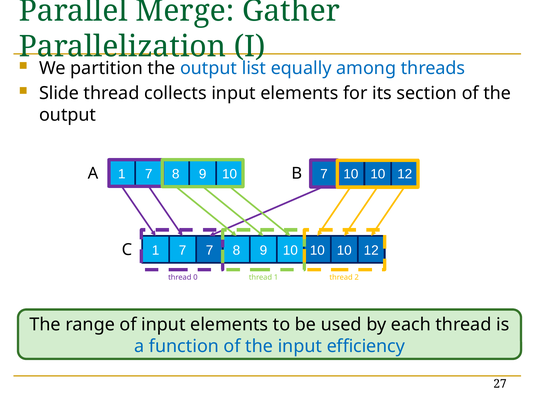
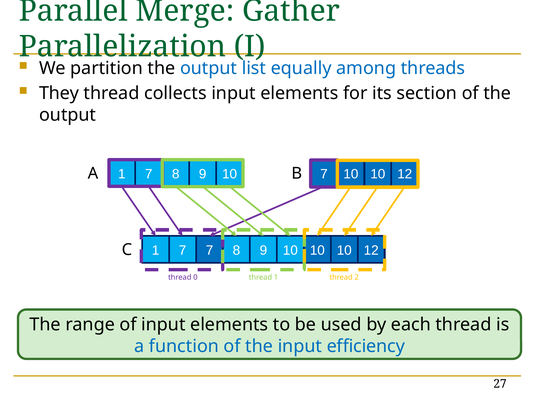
Slide: Slide -> They
